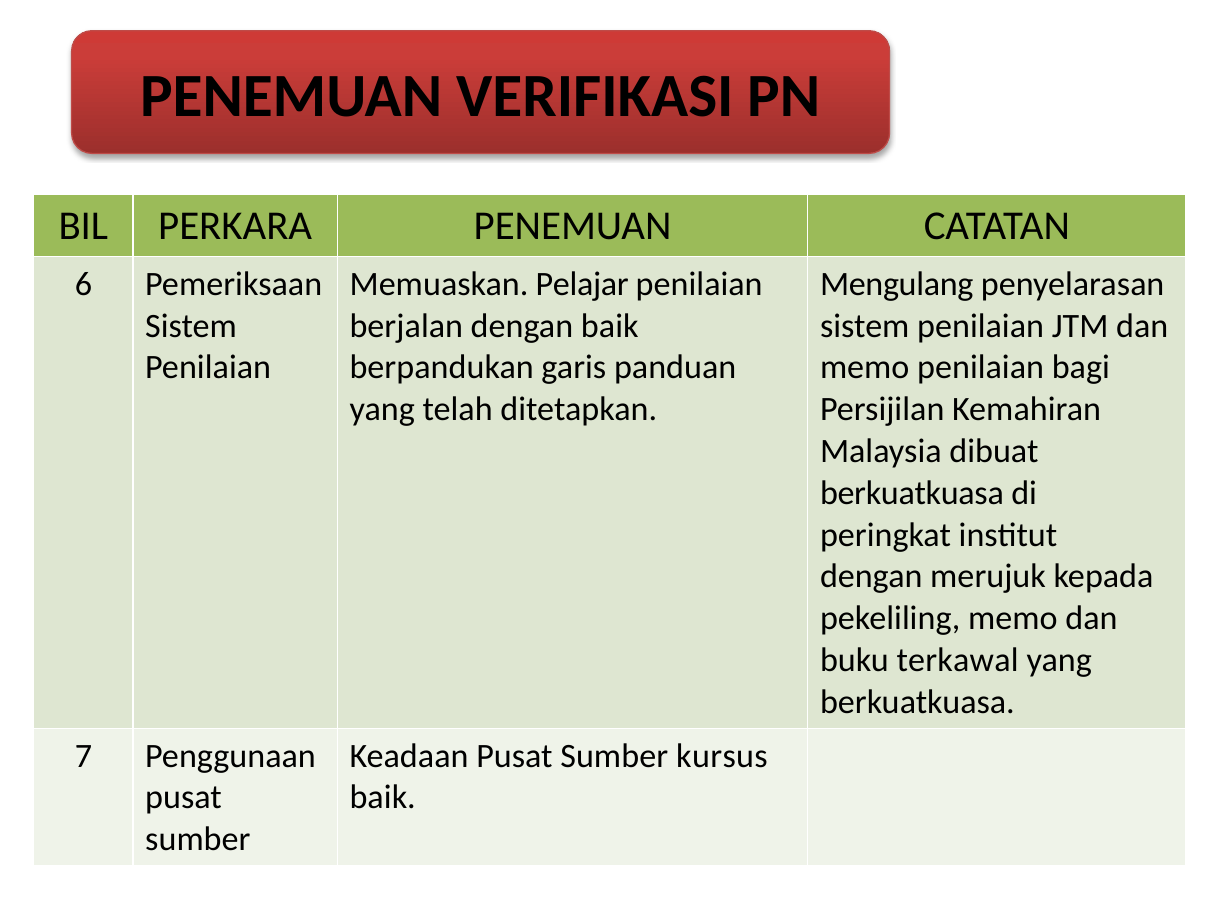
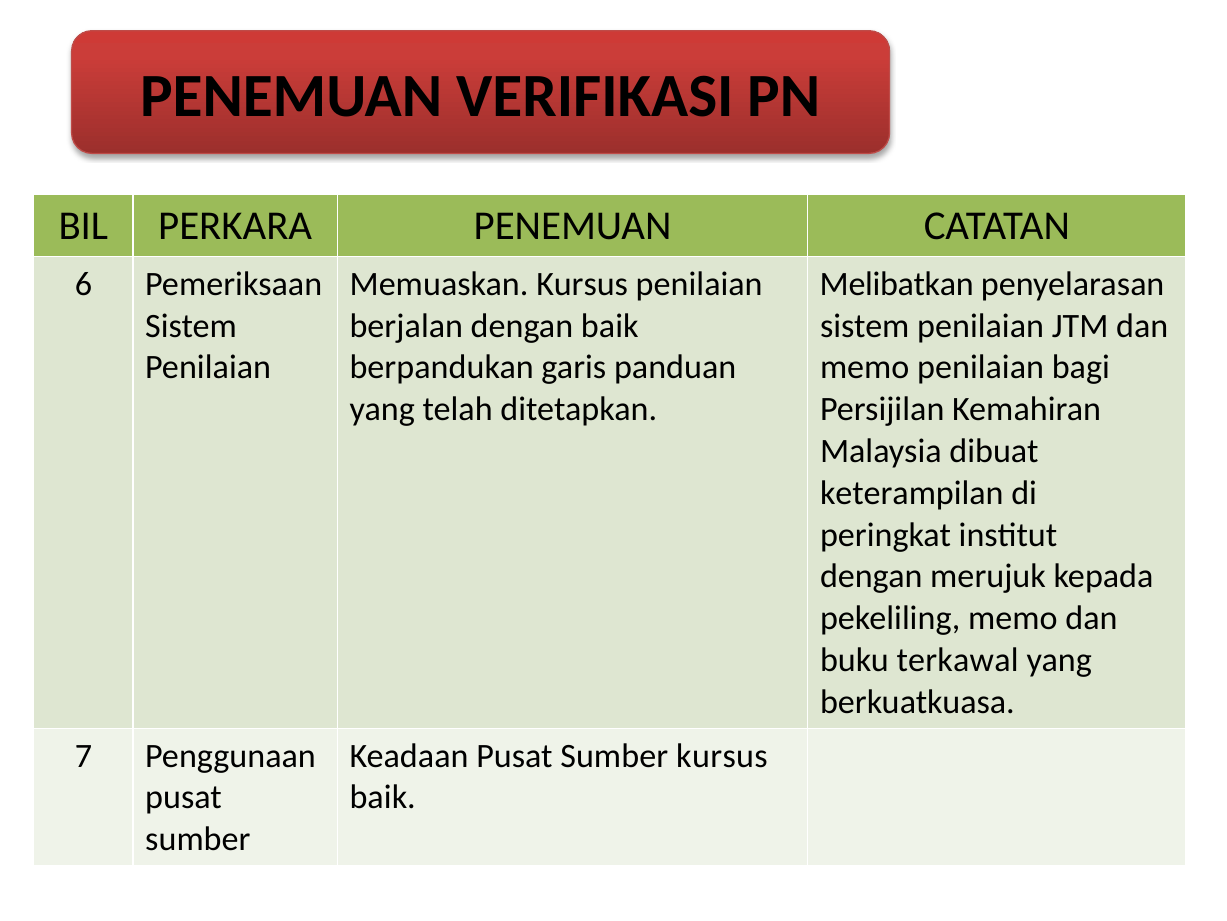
Memuaskan Pelajar: Pelajar -> Kursus
Mengulang: Mengulang -> Melibatkan
berkuatkuasa at (912, 493): berkuatkuasa -> keterampilan
